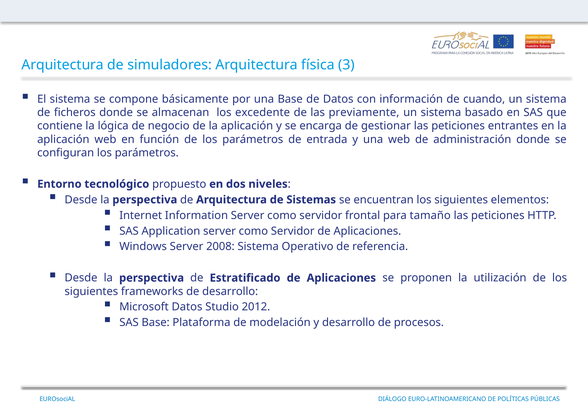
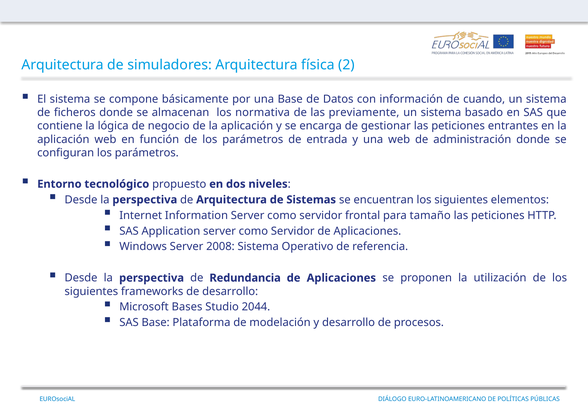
3: 3 -> 2
excedente: excedente -> normativa
Estratificado: Estratificado -> Redundancia
Microsoft Datos: Datos -> Bases
2012: 2012 -> 2044
